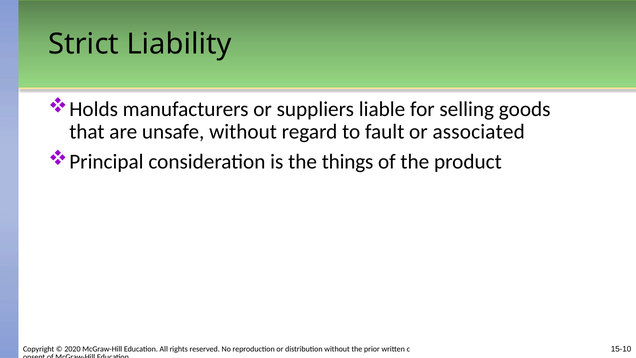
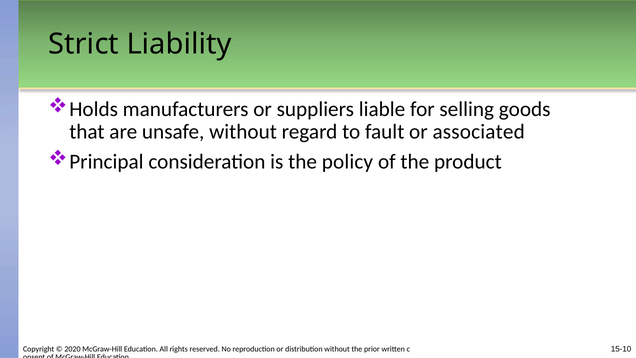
things: things -> policy
